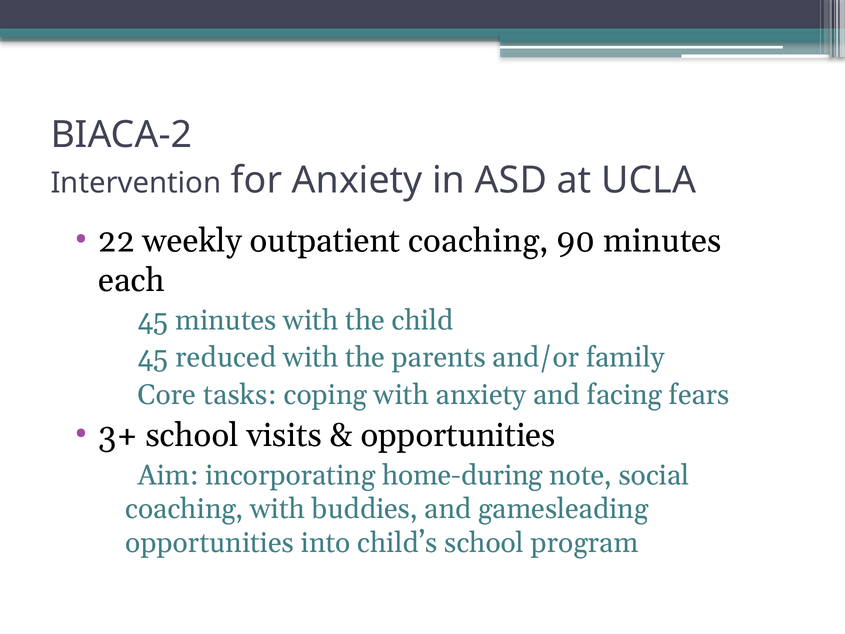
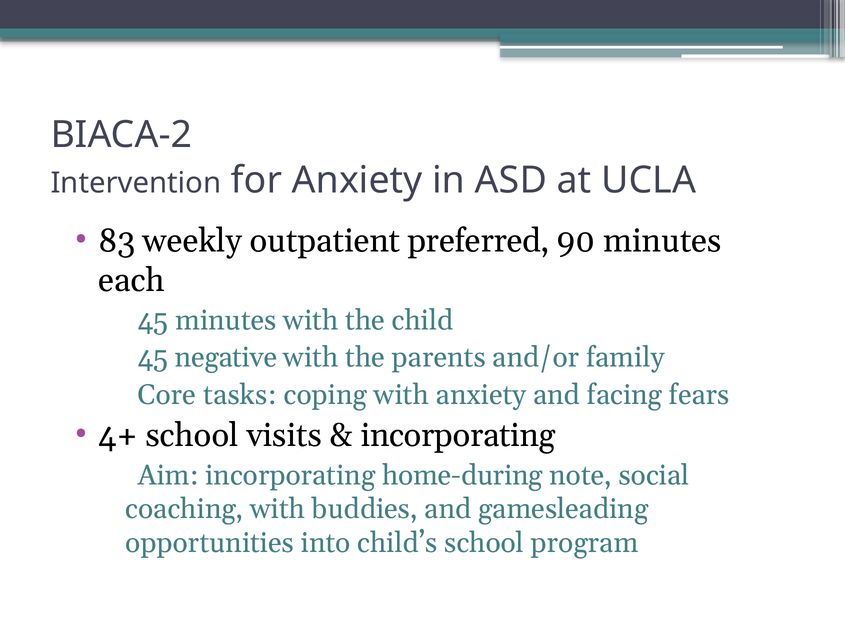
22: 22 -> 83
outpatient coaching: coaching -> preferred
reduced: reduced -> negative
3+: 3+ -> 4+
opportunities at (458, 435): opportunities -> incorporating
